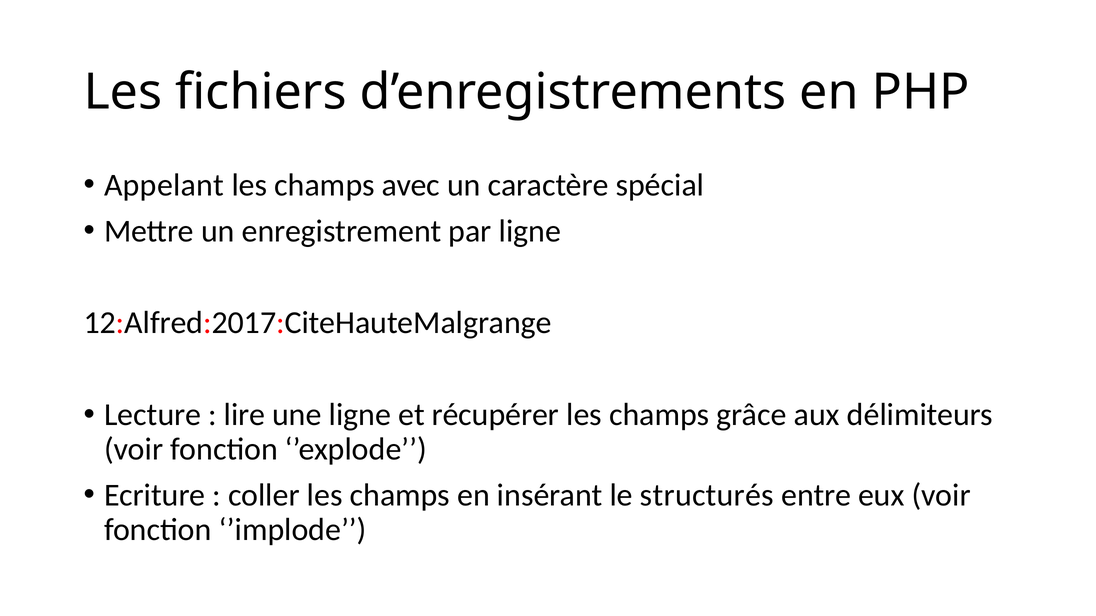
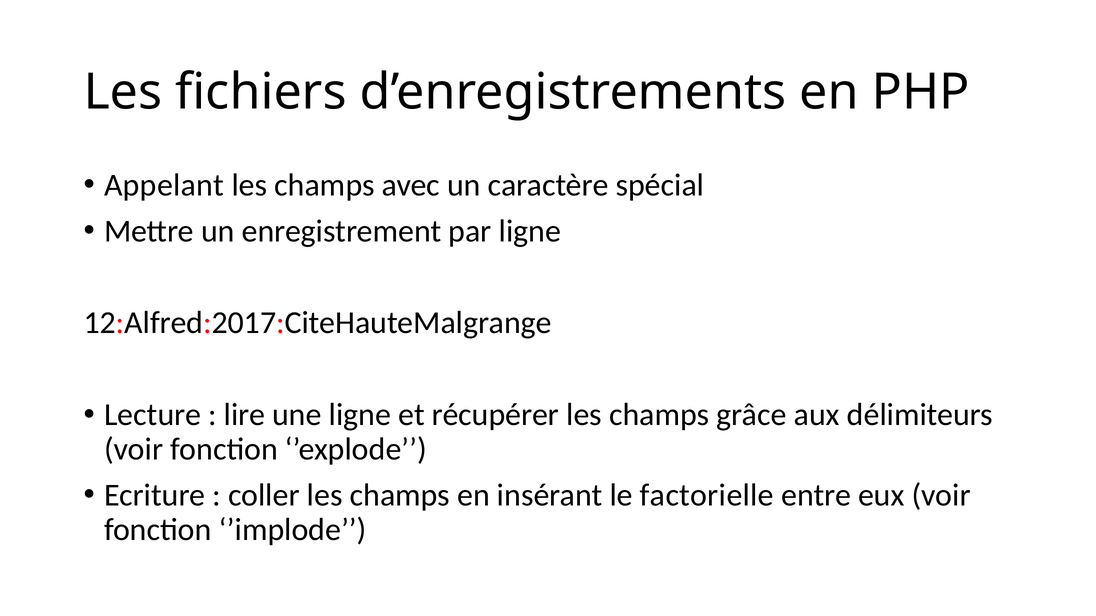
structurés: structurés -> factorielle
